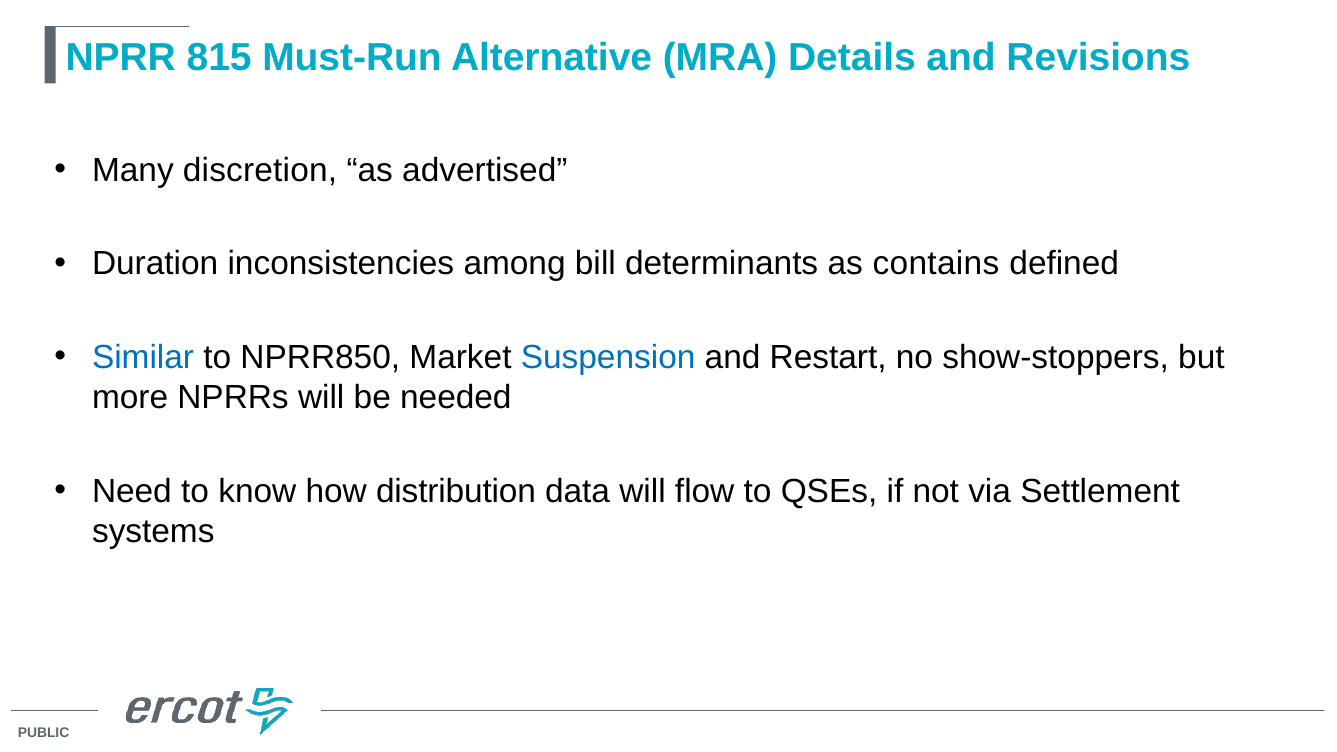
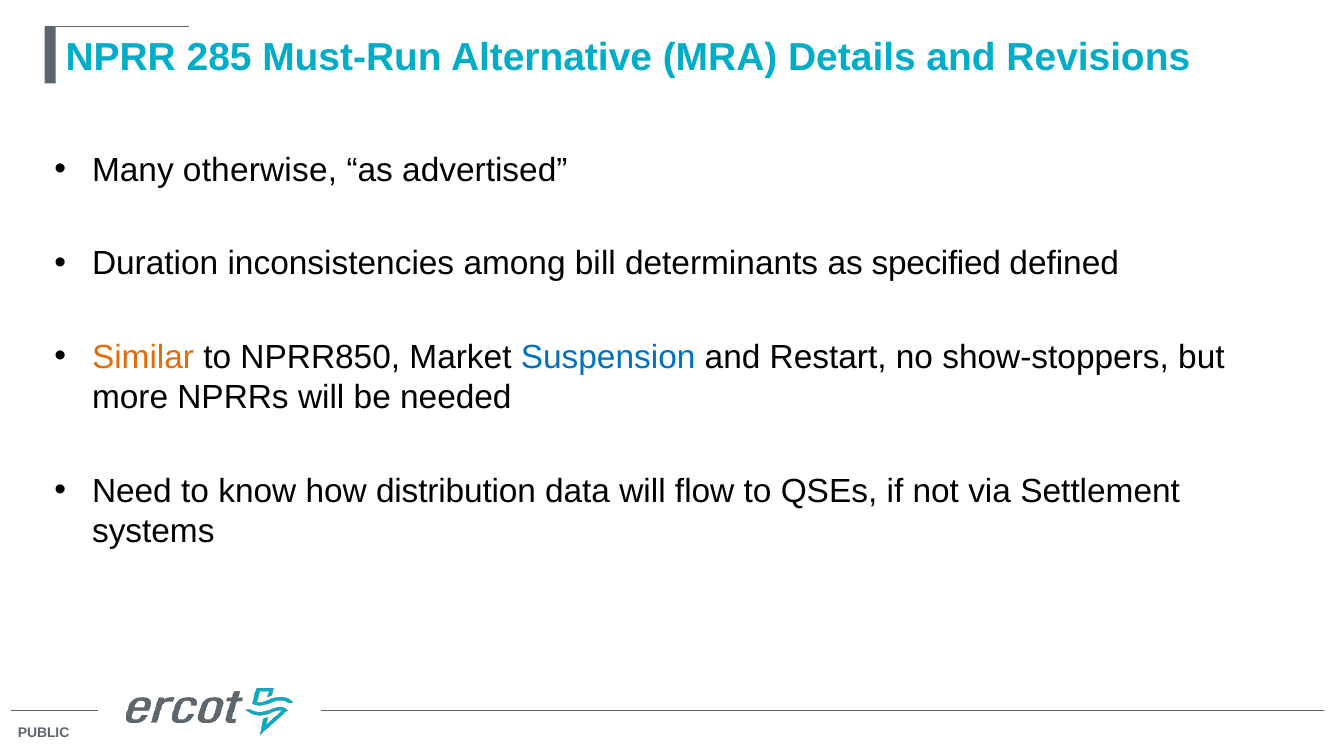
815: 815 -> 285
discretion: discretion -> otherwise
contains: contains -> specified
Similar colour: blue -> orange
